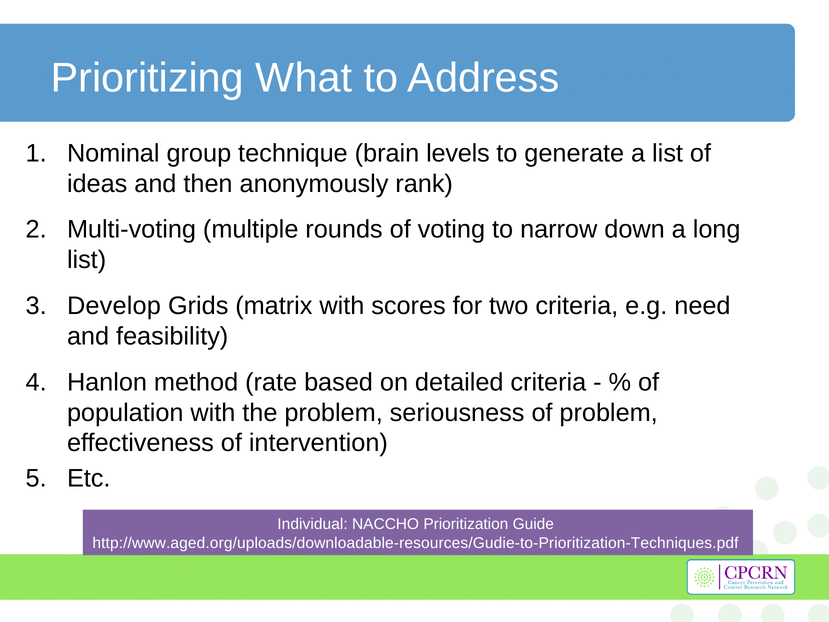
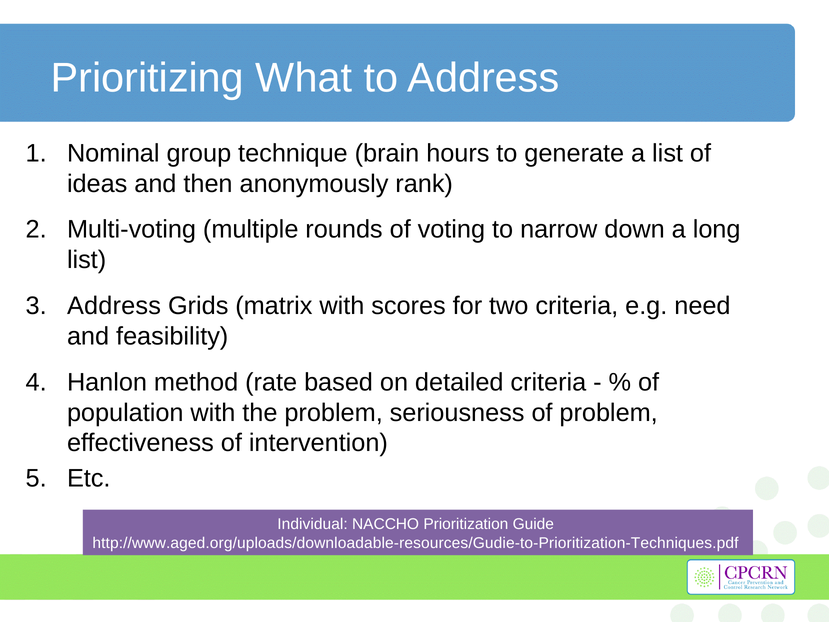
levels: levels -> hours
Develop at (114, 306): Develop -> Address
